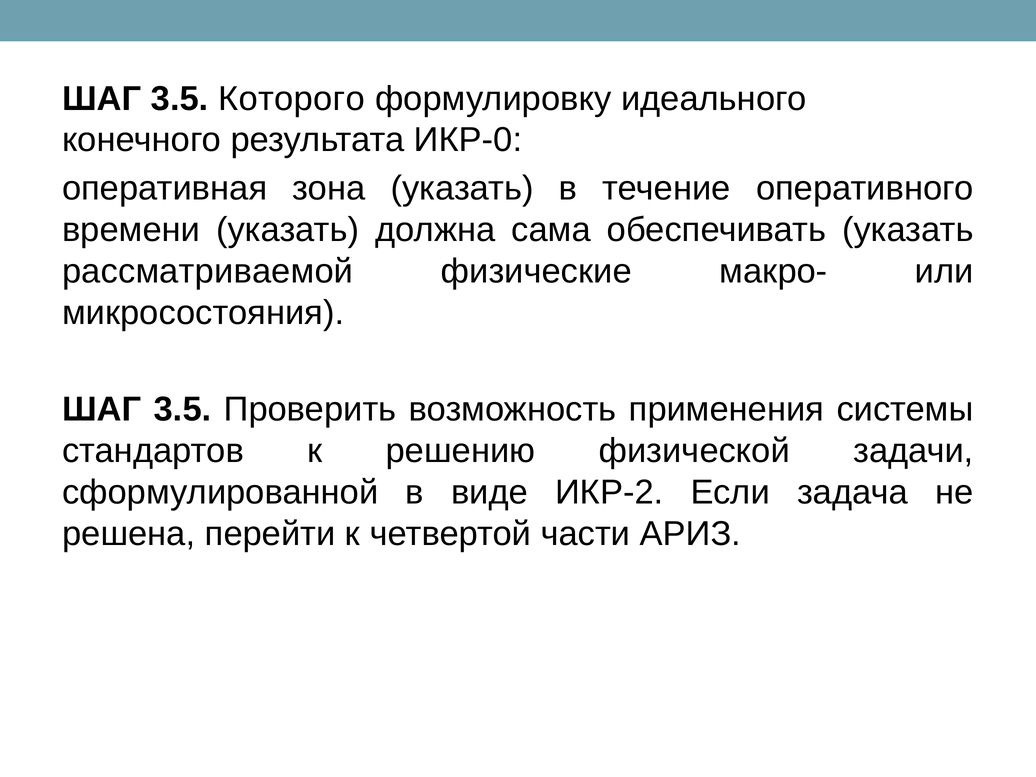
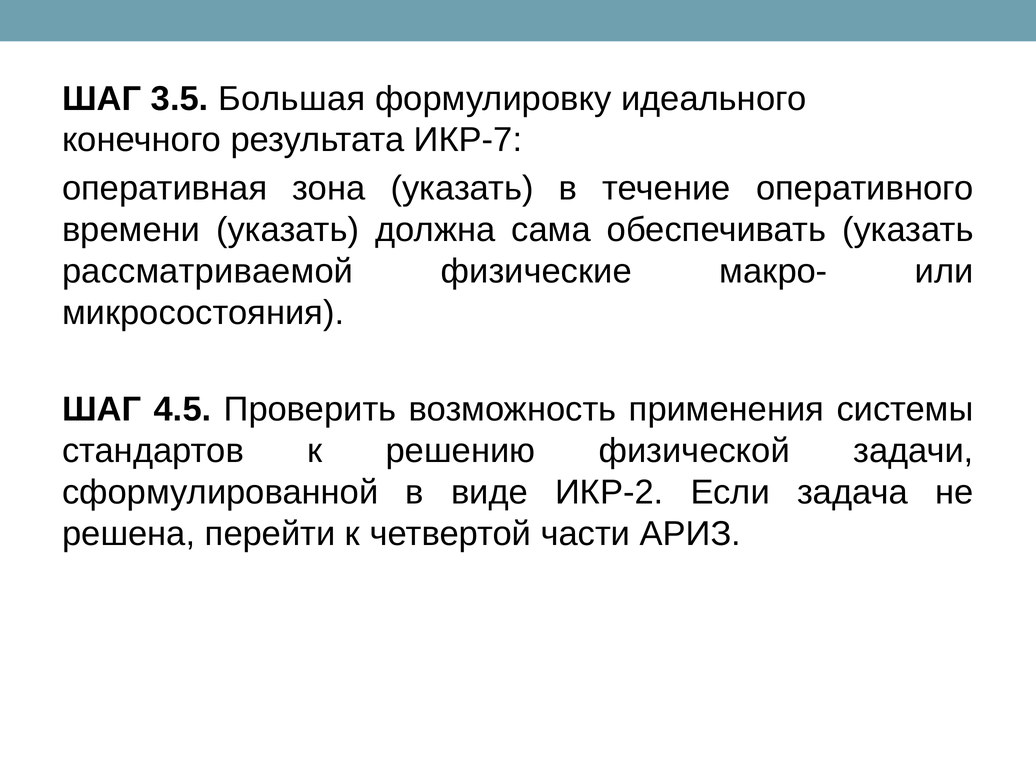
Которого: Которого -> Большая
ИКР-0: ИКР-0 -> ИКР-7
3.5 at (183, 409): 3.5 -> 4.5
